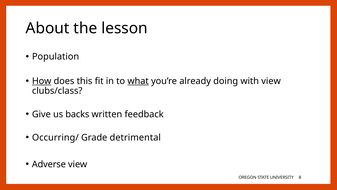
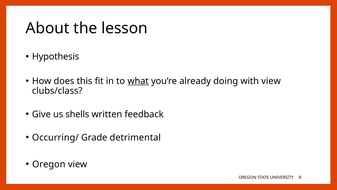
Population: Population -> Hypothesis
How underline: present -> none
backs: backs -> shells
Adverse at (49, 164): Adverse -> Oregon
